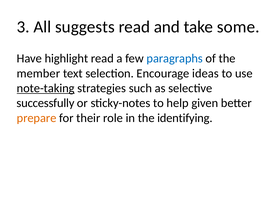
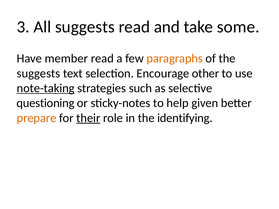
highlight: highlight -> member
paragraphs colour: blue -> orange
member at (38, 73): member -> suggests
ideas: ideas -> other
successfully: successfully -> questioning
their underline: none -> present
